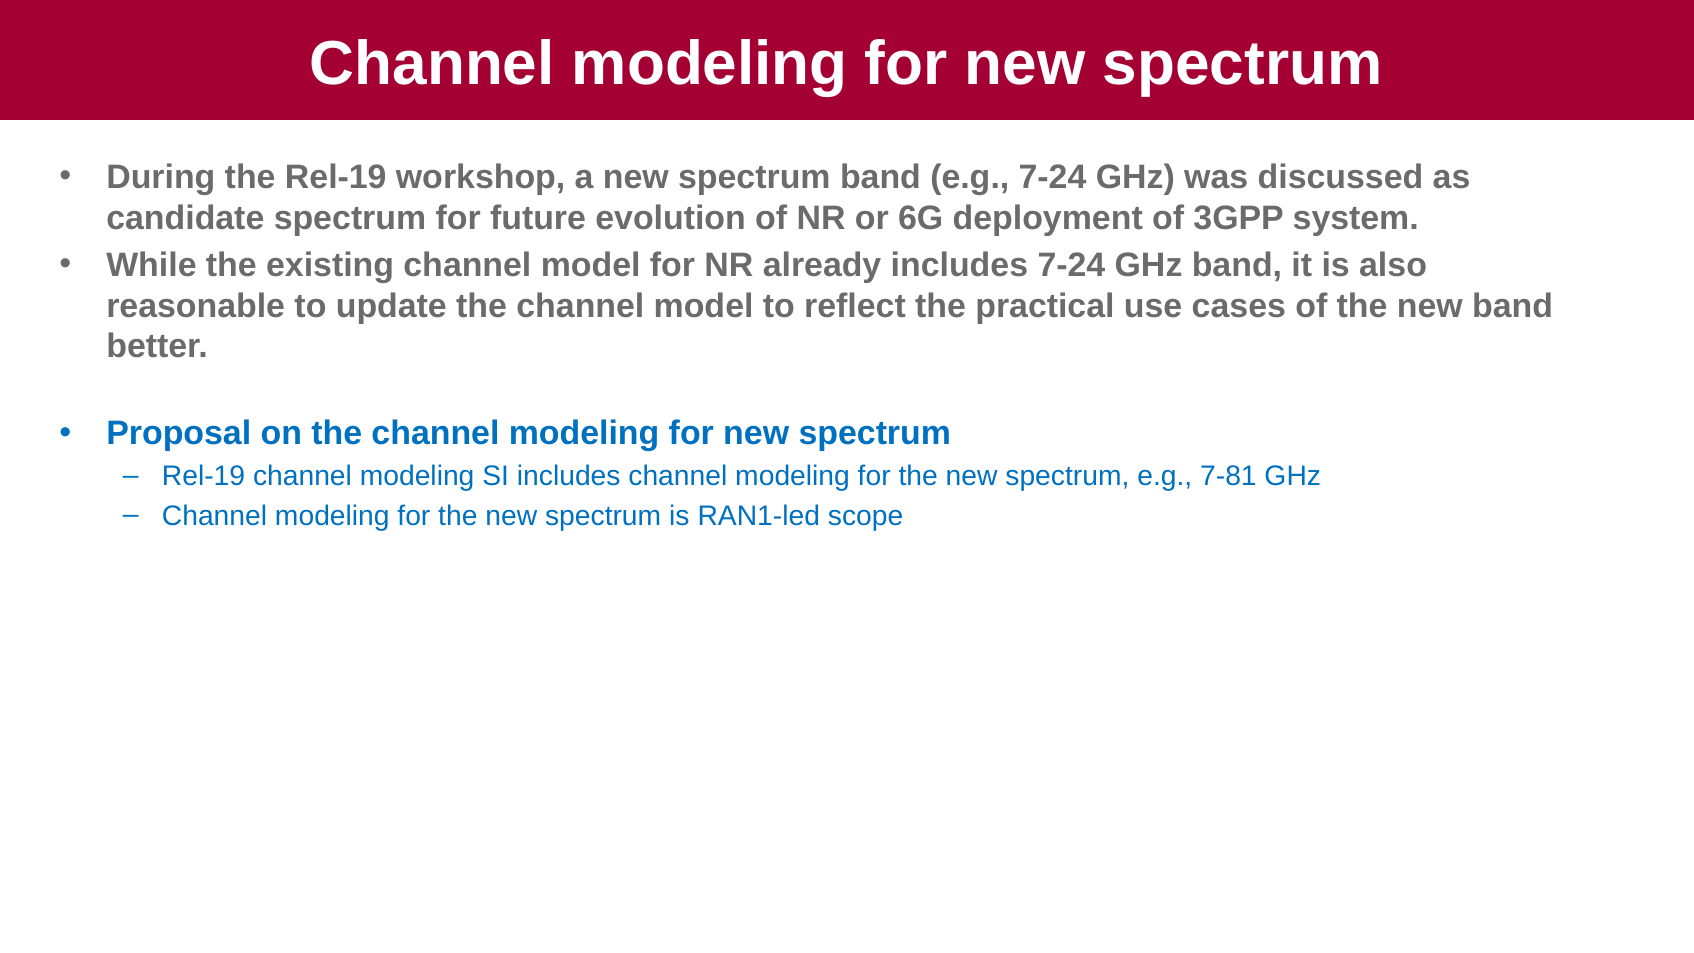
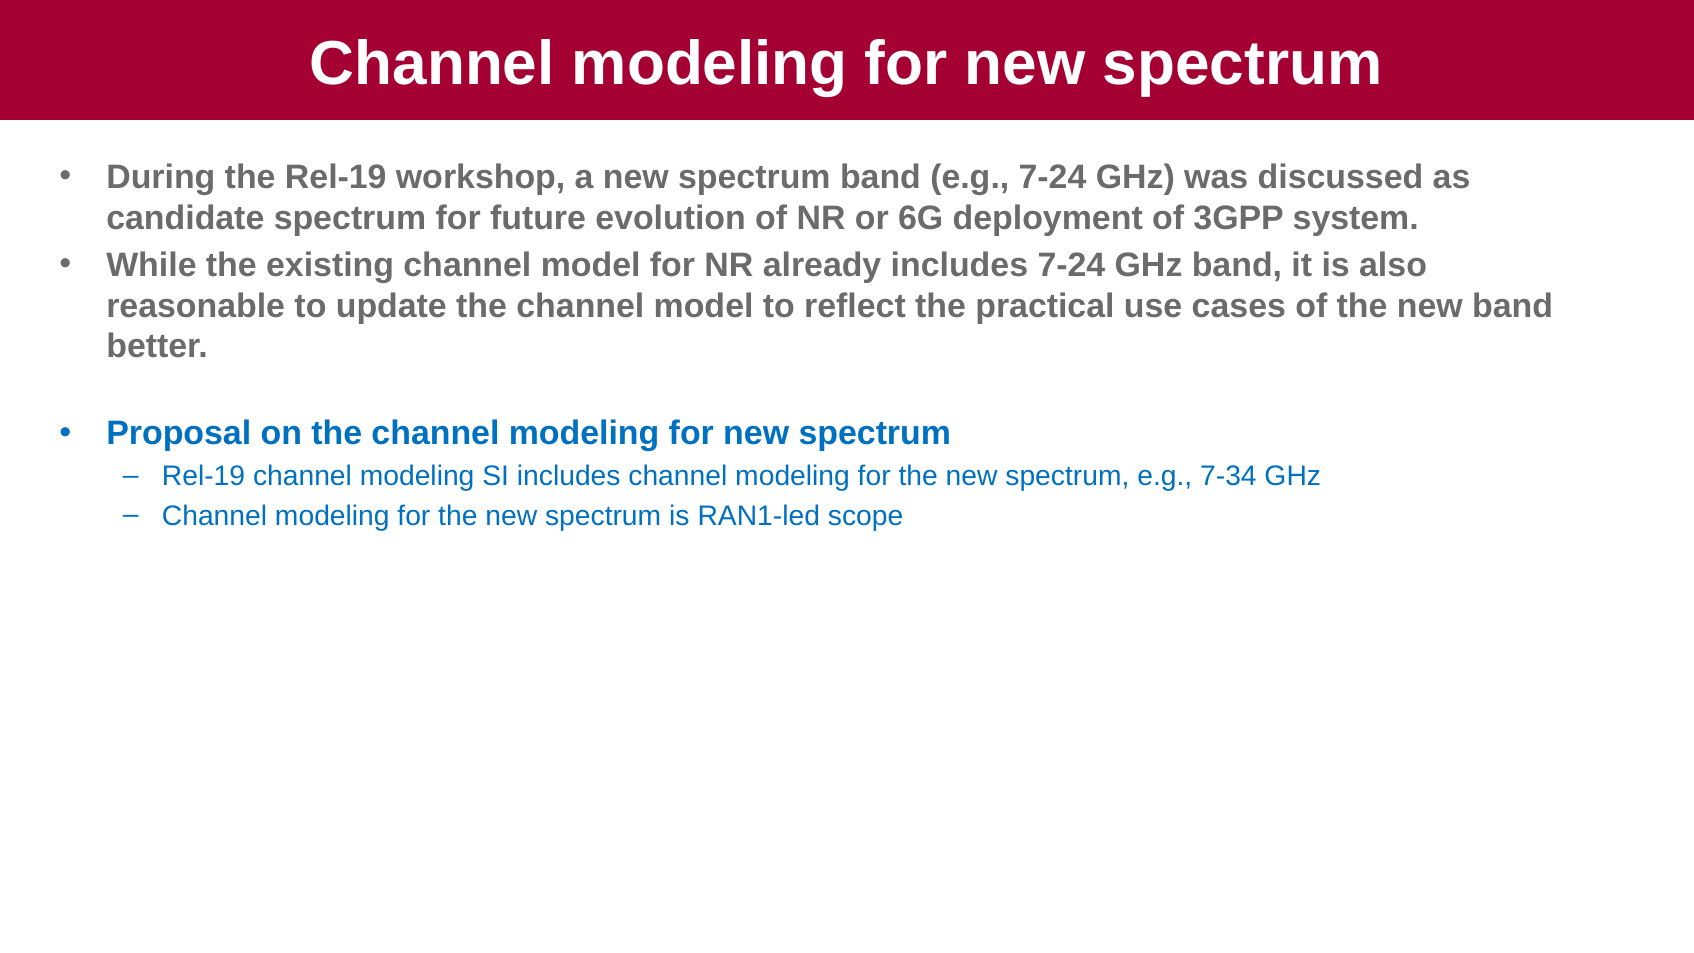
7-81: 7-81 -> 7-34
